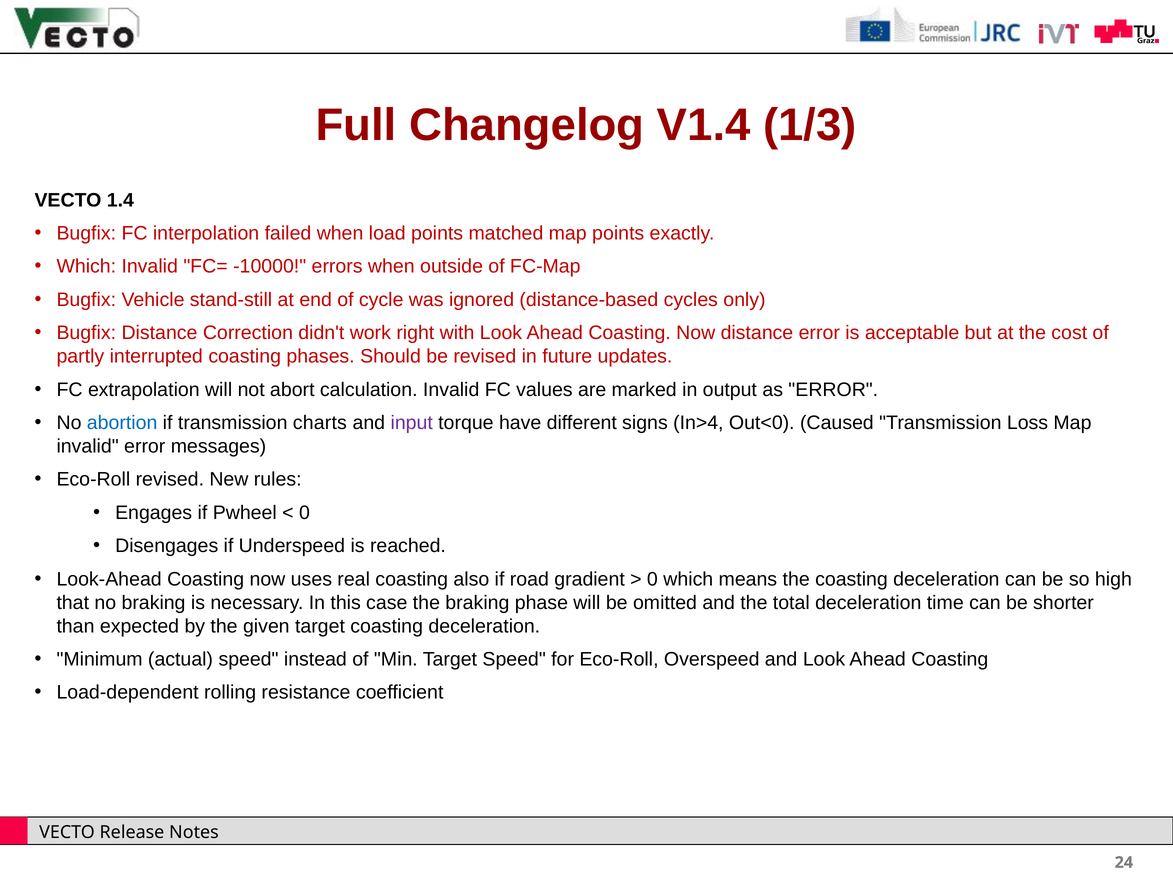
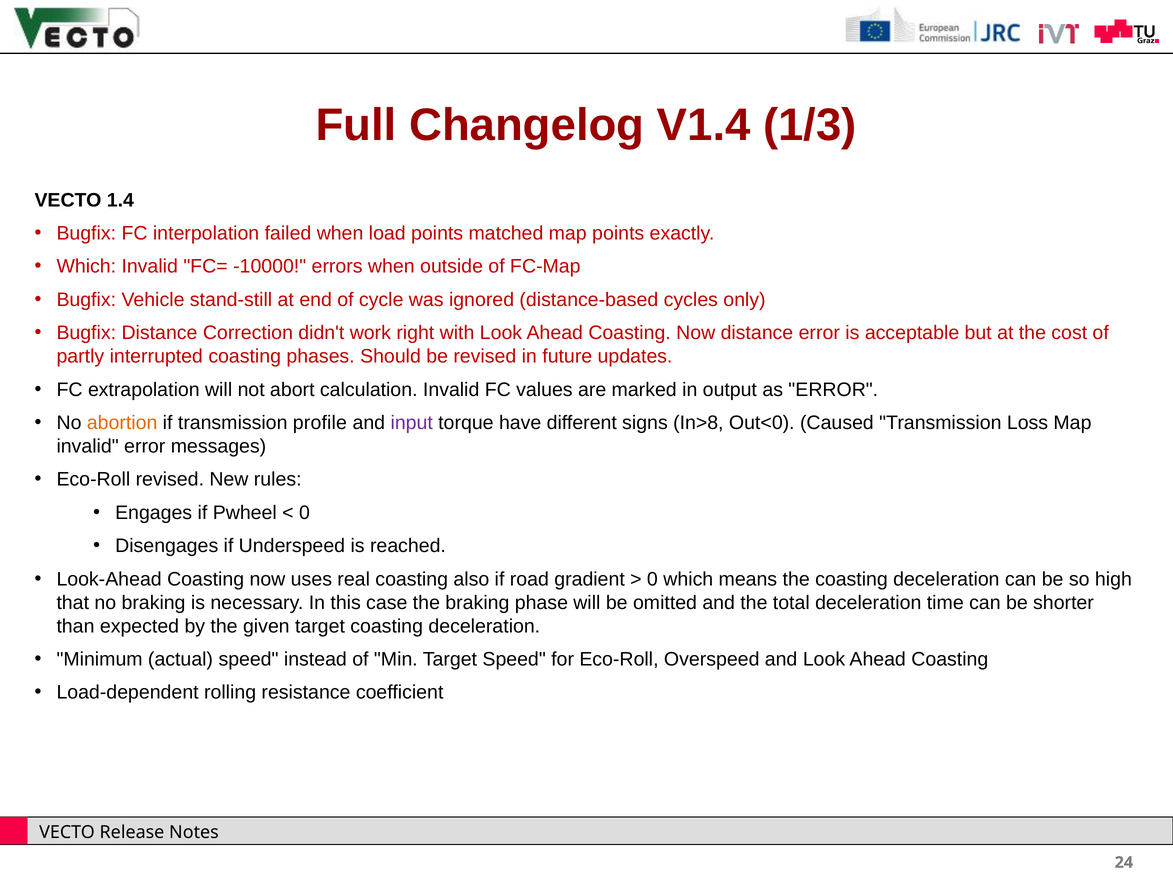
abortion colour: blue -> orange
charts: charts -> profile
In>4: In>4 -> In>8
